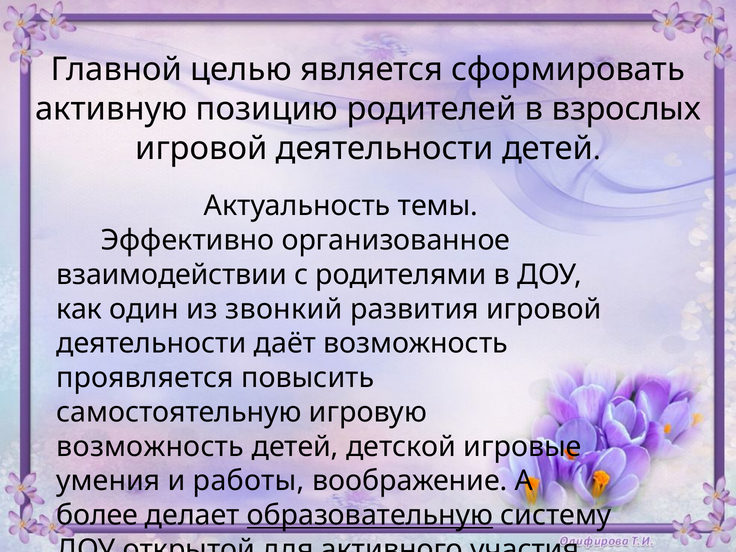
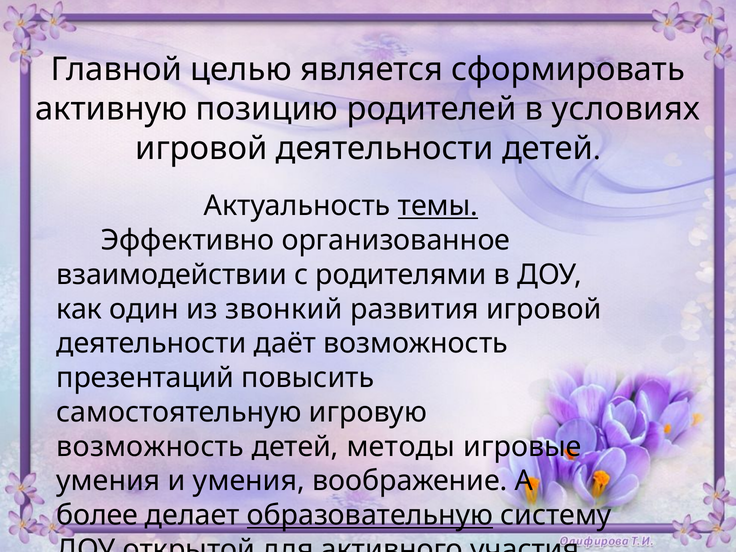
взрослых: взрослых -> условиях
темы underline: none -> present
проявляется: проявляется -> презентаций
детской: детской -> методы
и работы: работы -> умения
